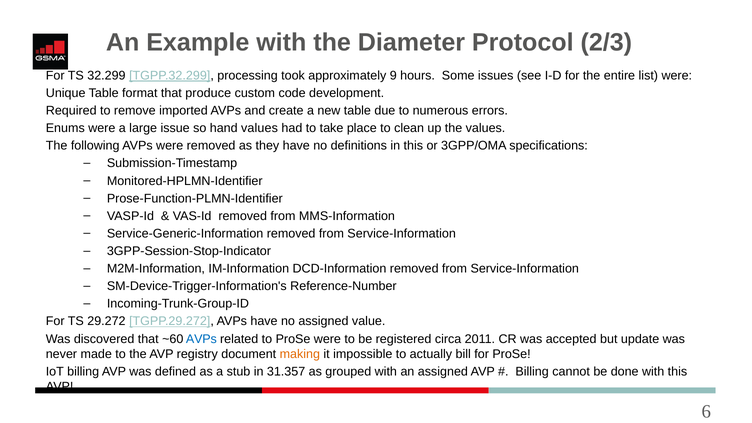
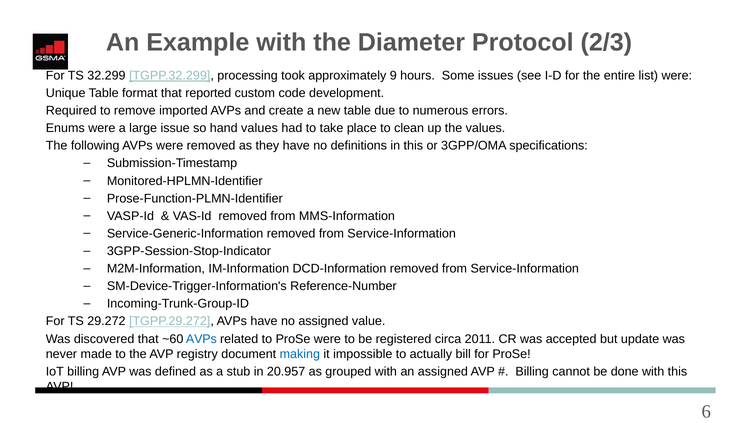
produce: produce -> reported
making colour: orange -> blue
31.357: 31.357 -> 20.957
